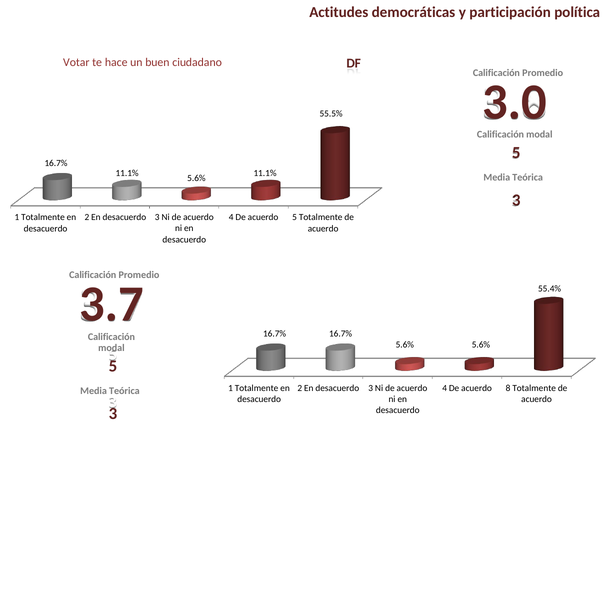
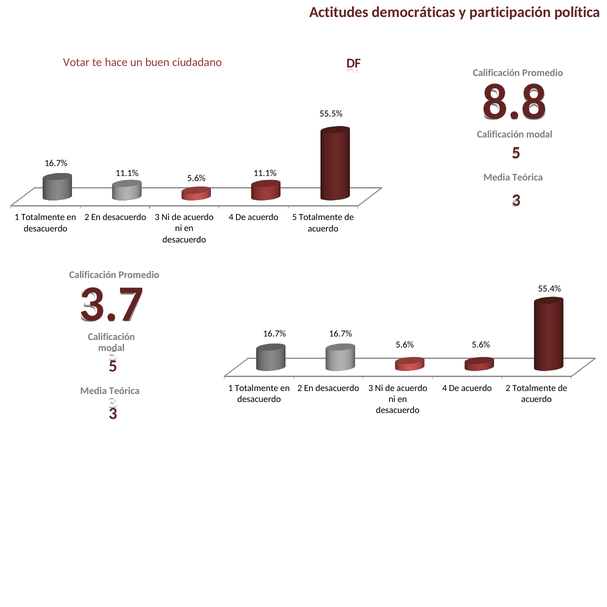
3.0: 3.0 -> 8.8
acuerdo 8: 8 -> 2
